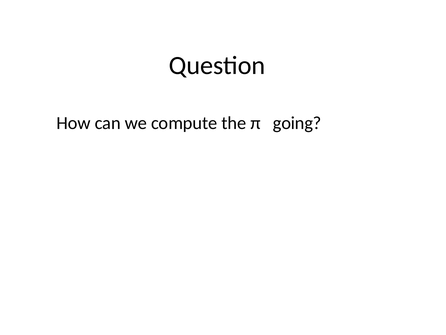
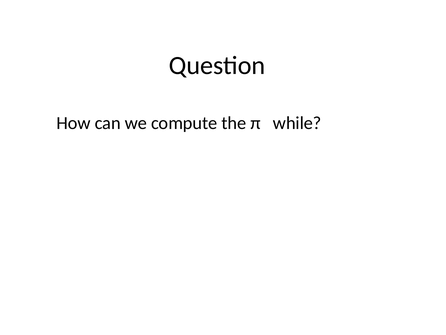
going: going -> while
